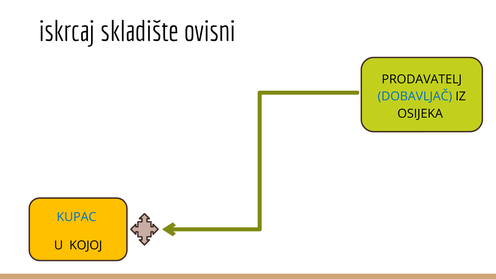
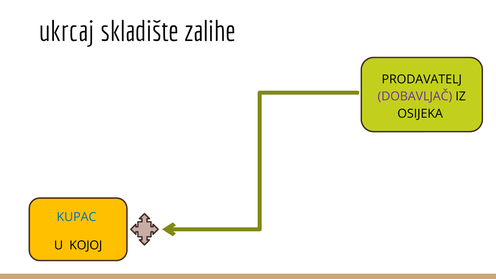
iskrcaj: iskrcaj -> ukrcaj
ovisni: ovisni -> zalihe
DOBAVLJAČ colour: blue -> purple
